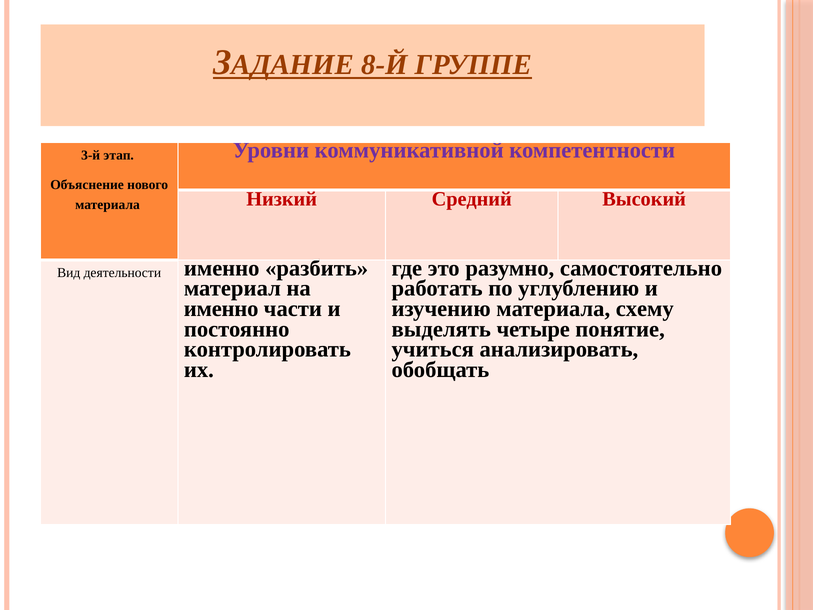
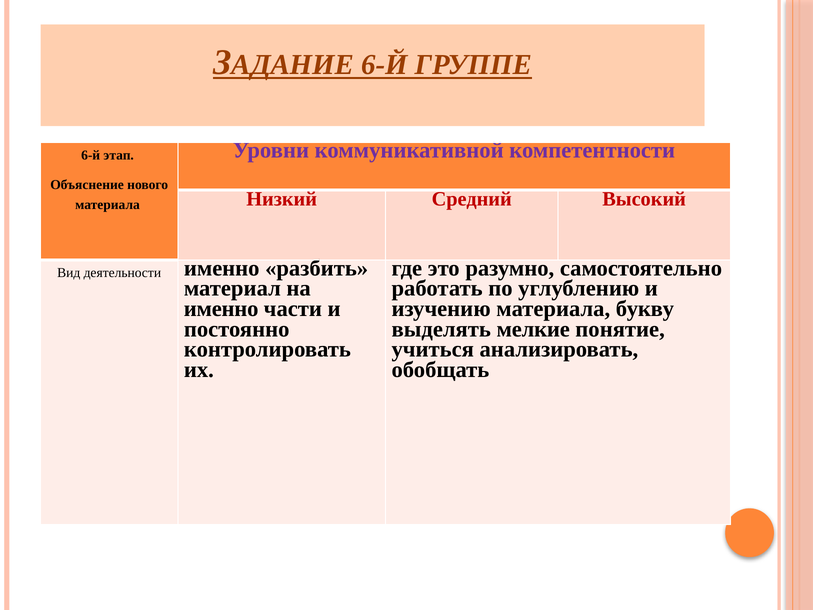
8-Й at (385, 65): 8-Й -> 6-Й
3-й at (91, 155): 3-й -> 6-й
схему: схему -> букву
четыре: четыре -> мелкие
